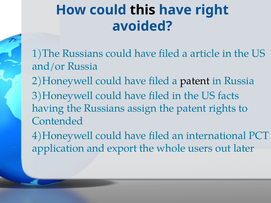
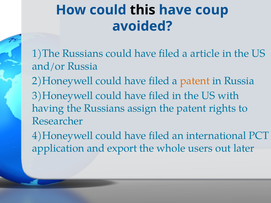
right: right -> coup
patent at (195, 81) colour: black -> orange
facts: facts -> with
Contended: Contended -> Researcher
